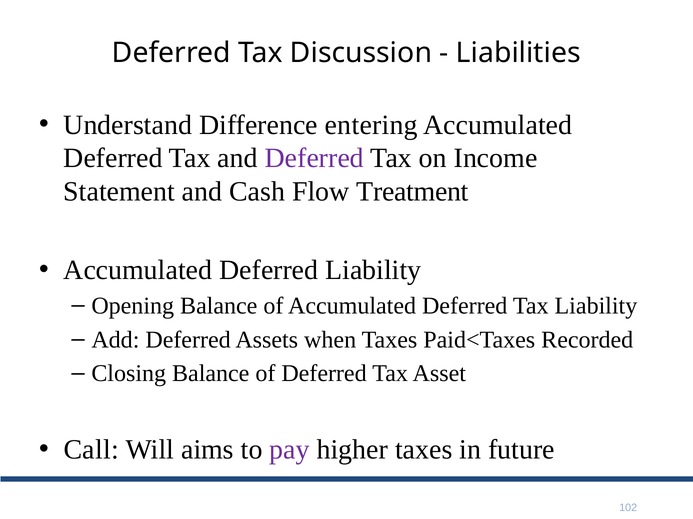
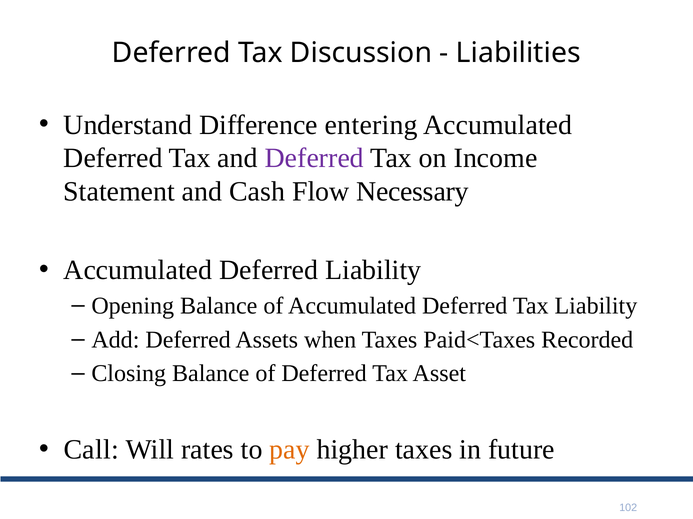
Treatment: Treatment -> Necessary
aims: aims -> rates
pay colour: purple -> orange
